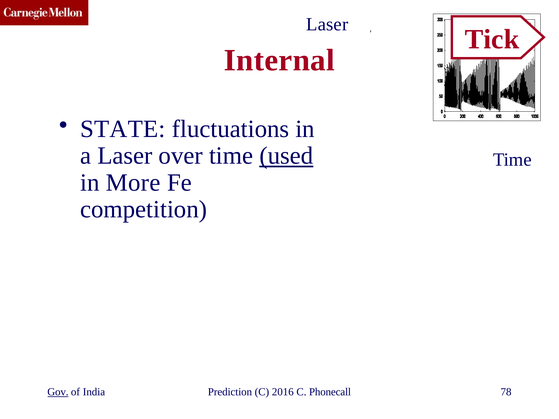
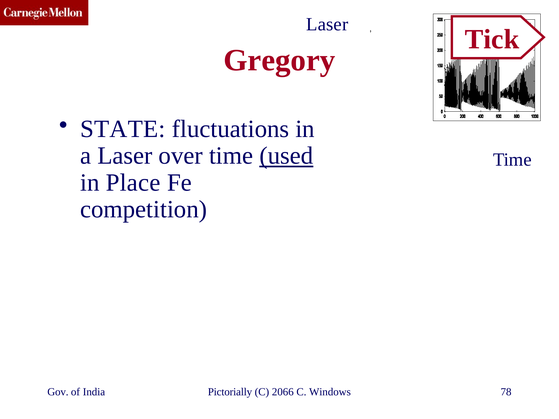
Internal: Internal -> Gregory
More: More -> Place
Gov underline: present -> none
Prediction: Prediction -> Pictorially
2016: 2016 -> 2066
Phonecall: Phonecall -> Windows
